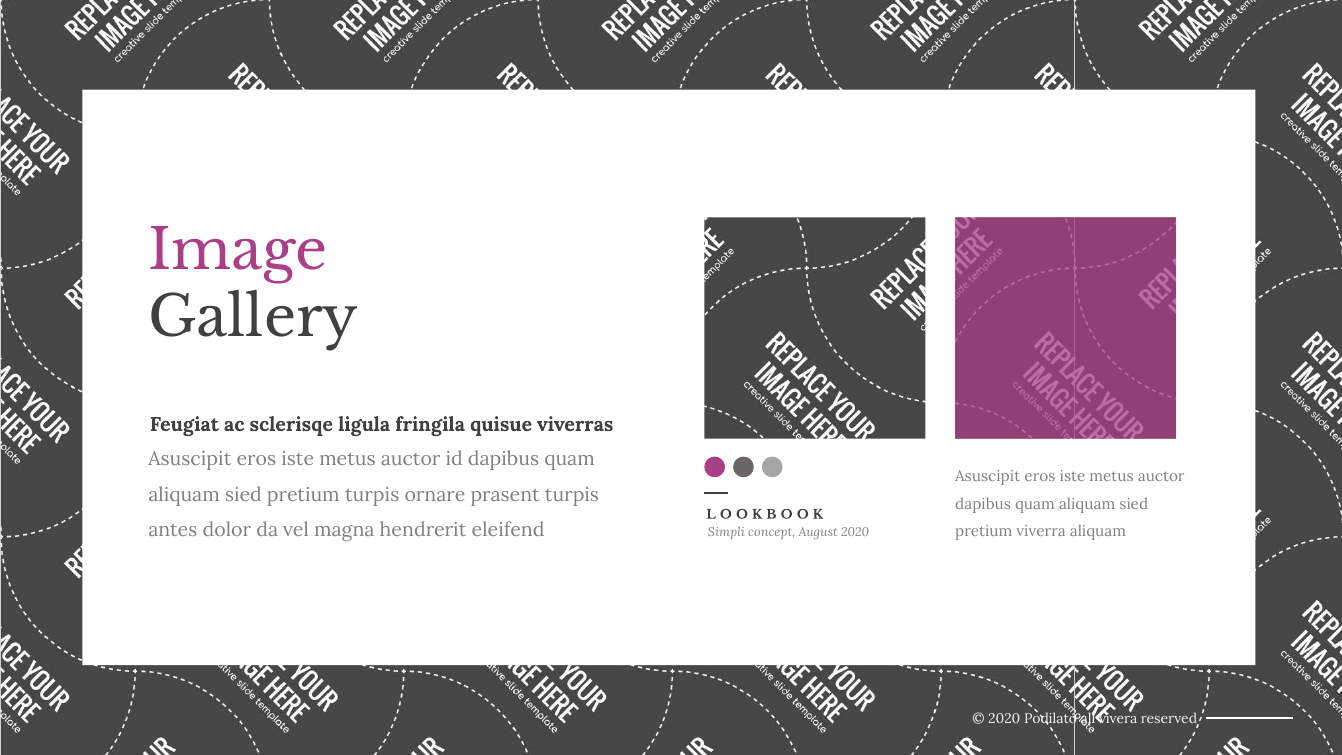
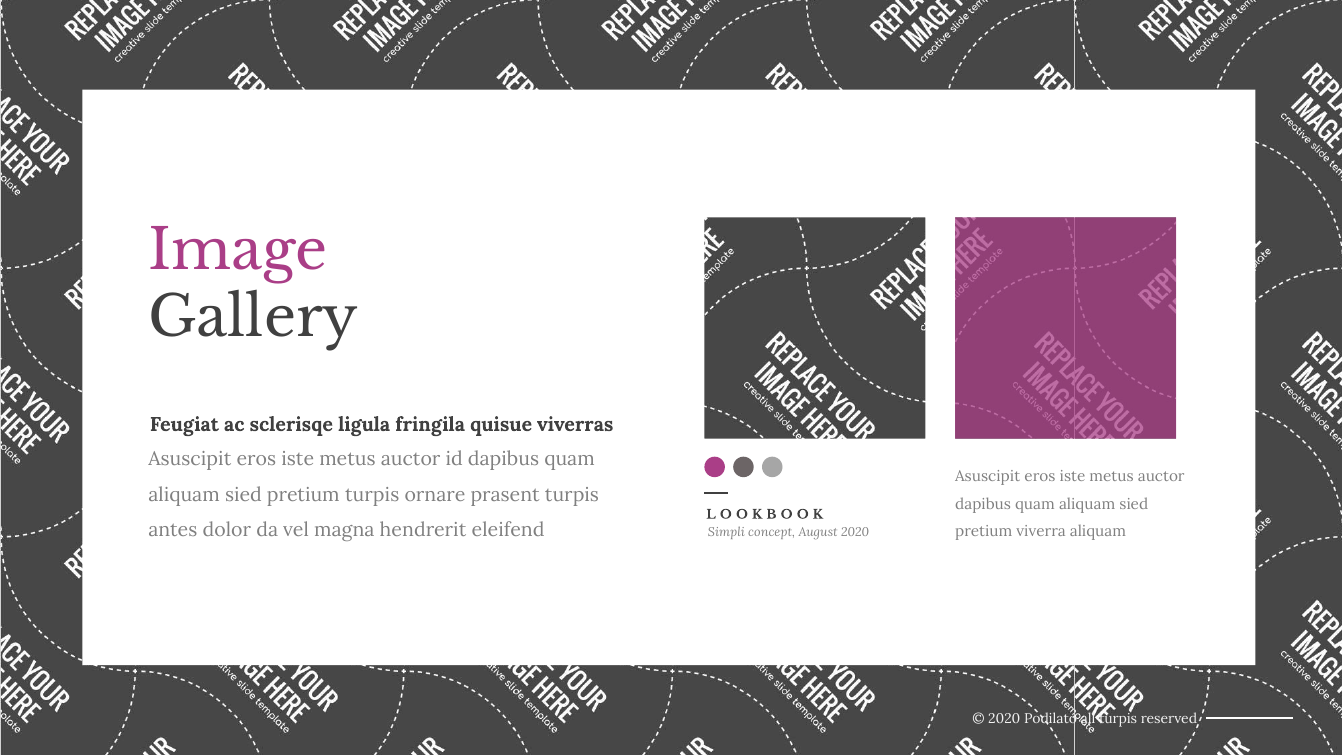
all vivera: vivera -> turpis
